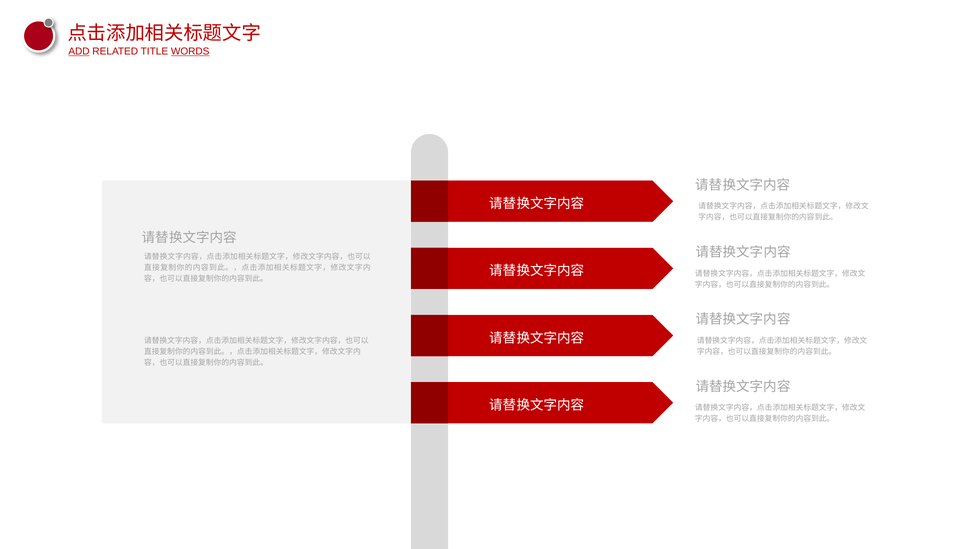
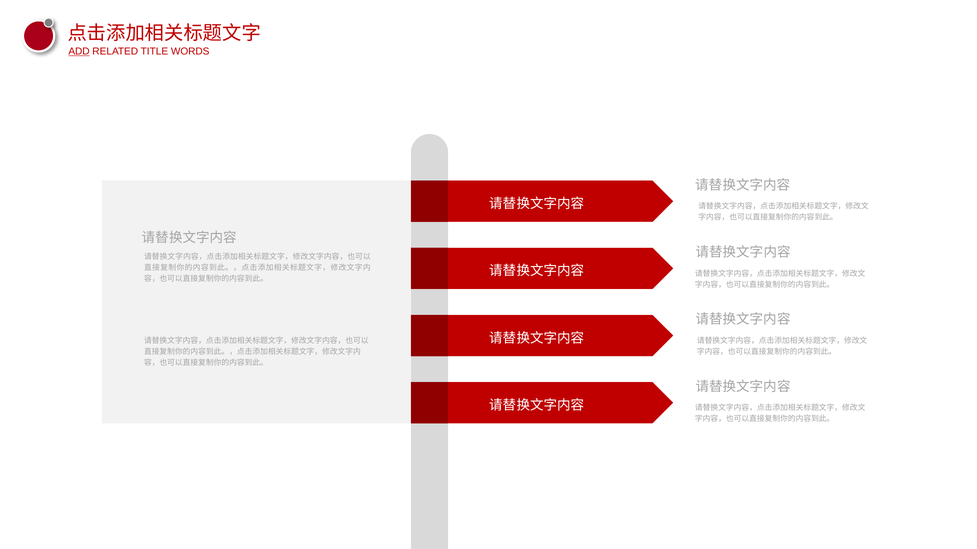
WORDS underline: present -> none
